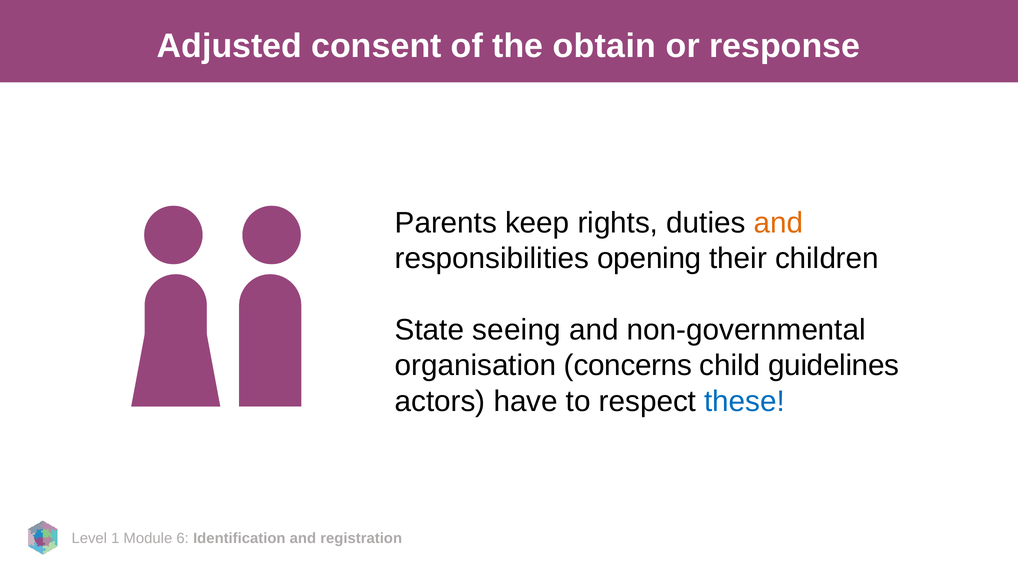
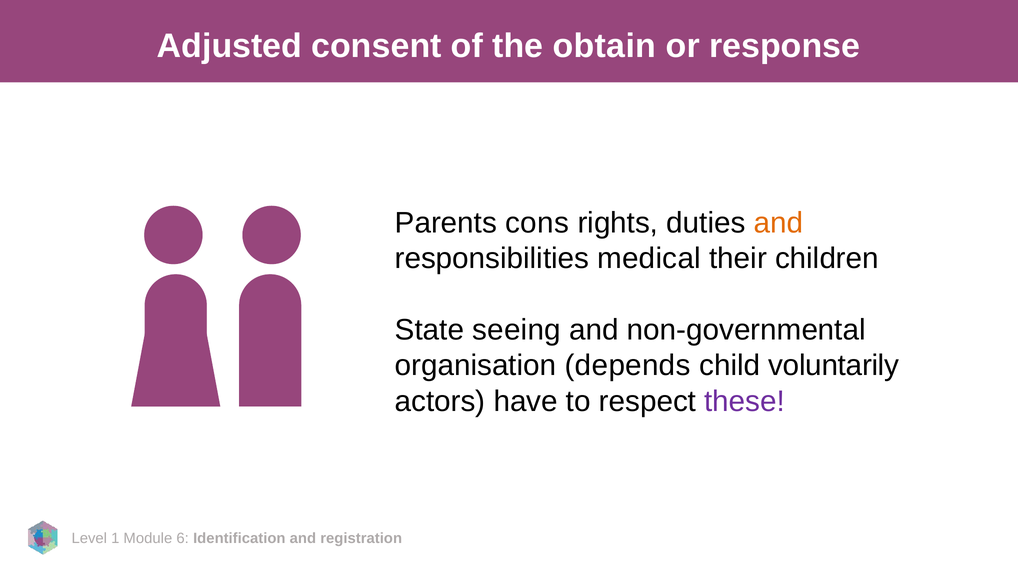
keep: keep -> cons
opening: opening -> medical
concerns: concerns -> depends
guidelines: guidelines -> voluntarily
these colour: blue -> purple
